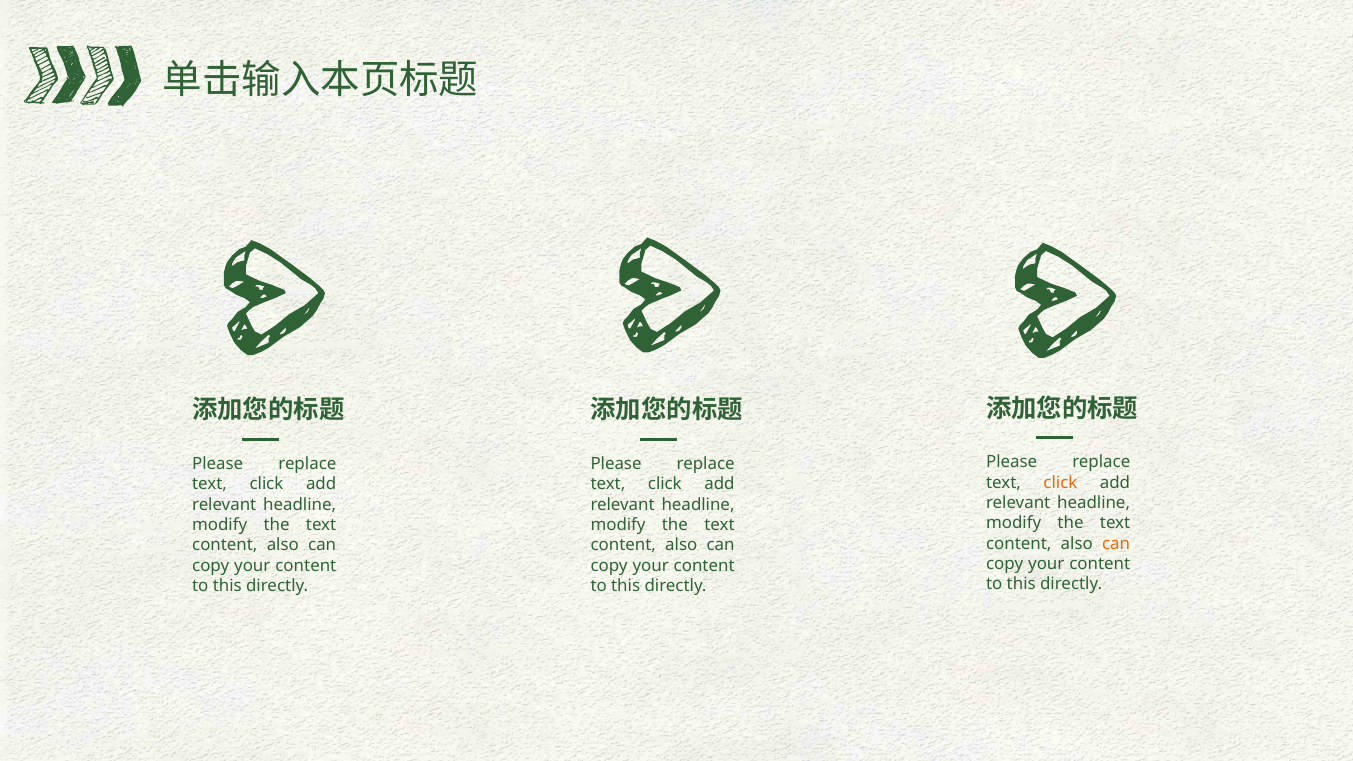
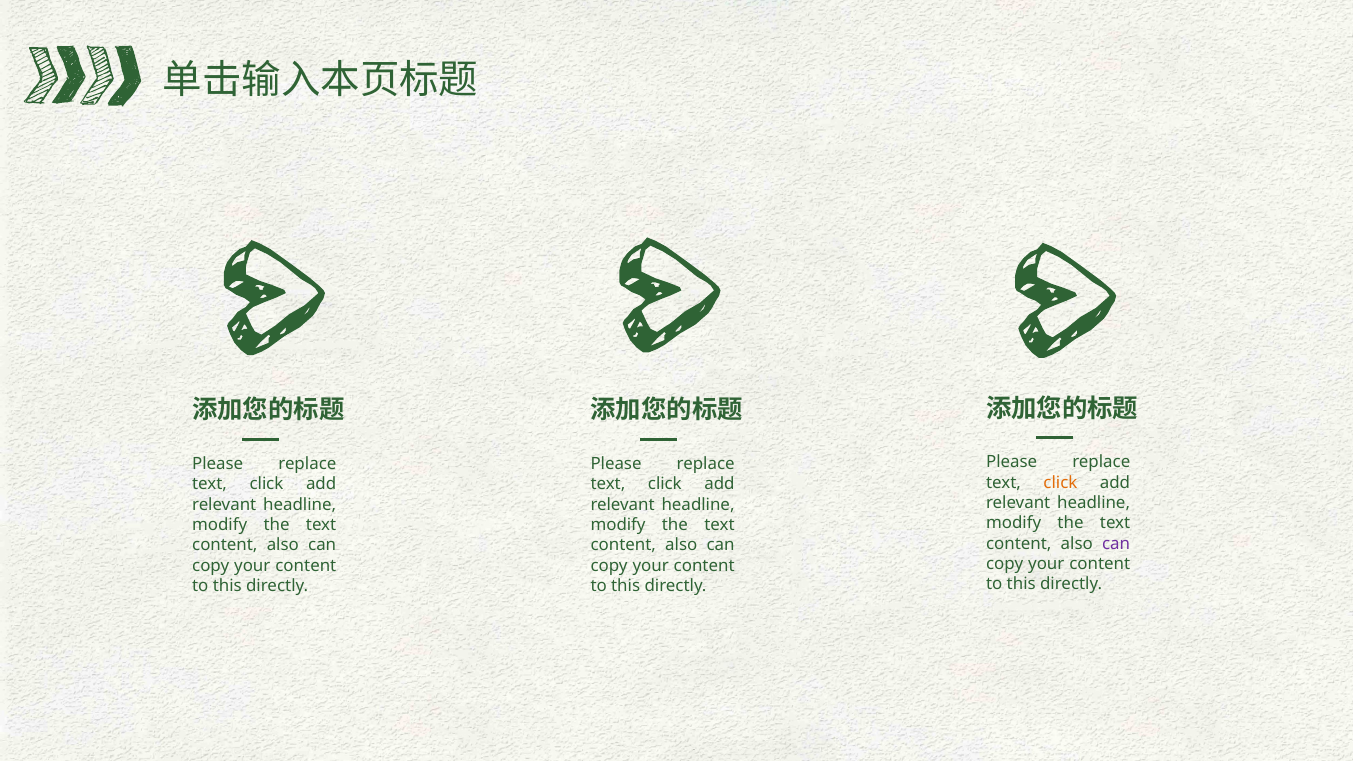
can at (1116, 544) colour: orange -> purple
